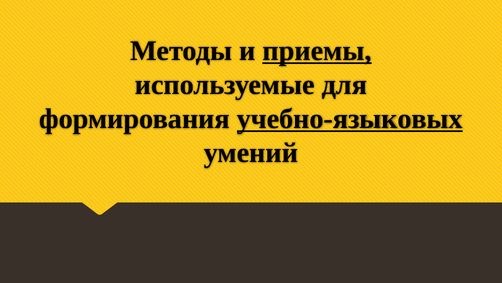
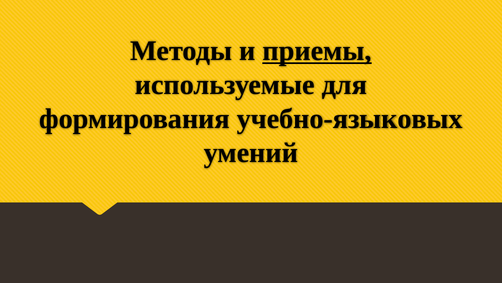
учебно-языковых underline: present -> none
